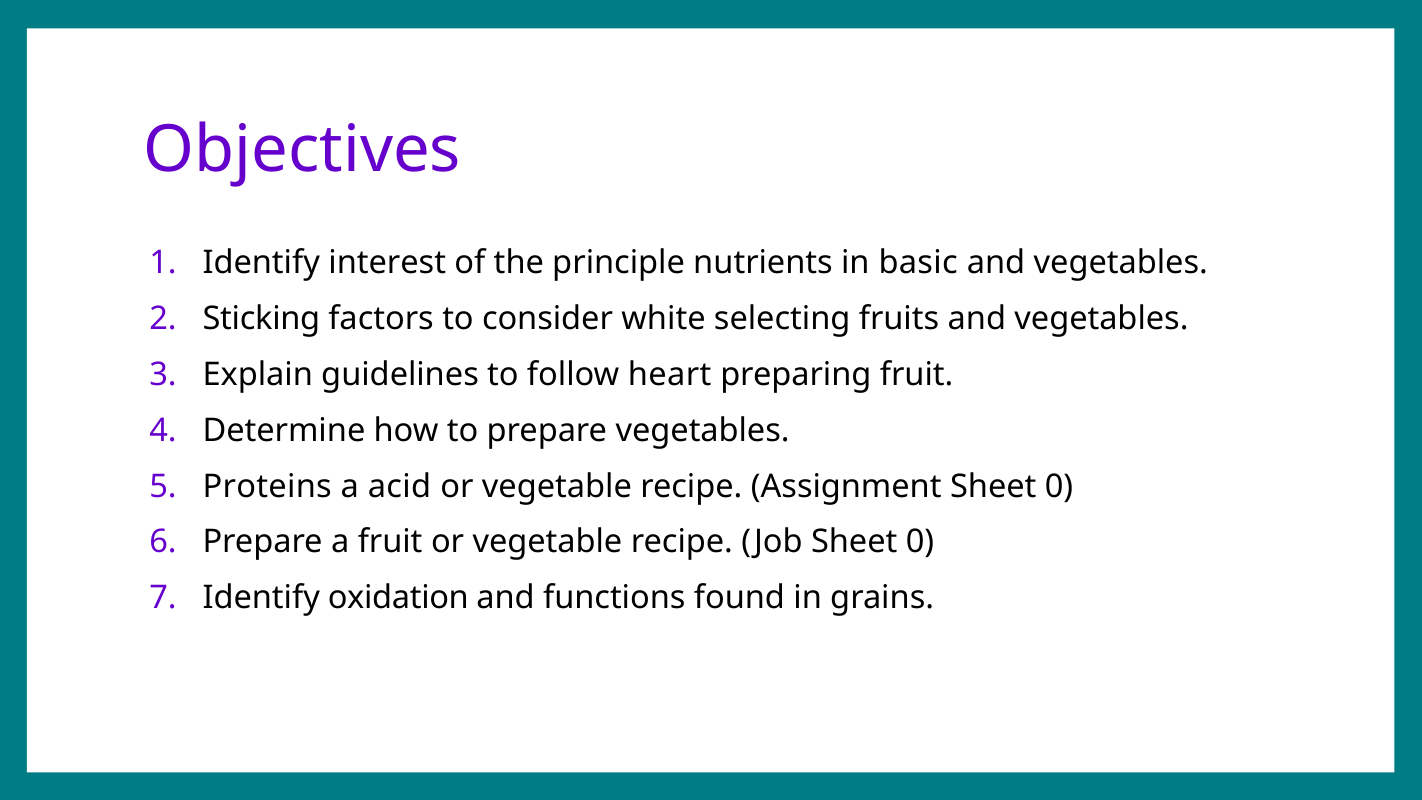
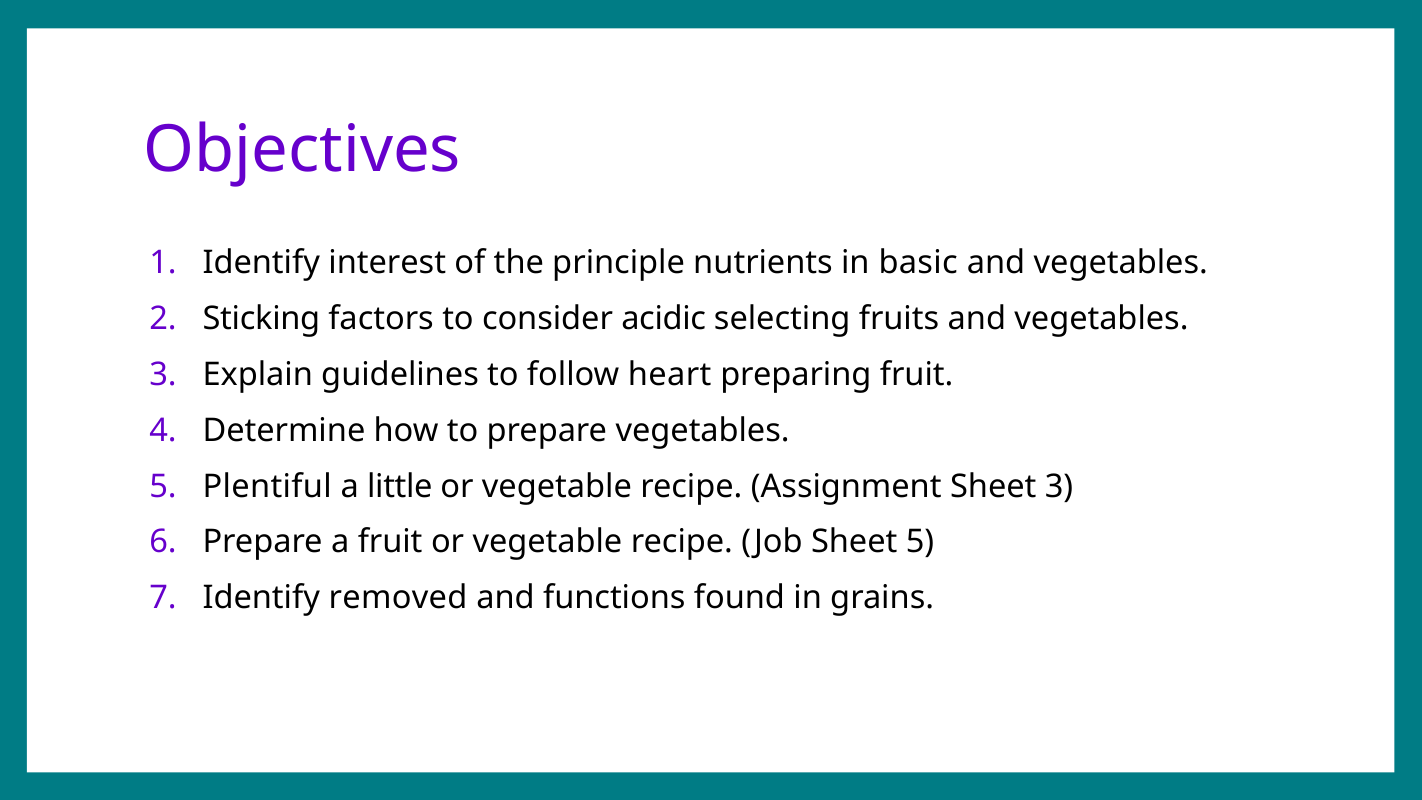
white: white -> acidic
Proteins: Proteins -> Plentiful
acid: acid -> little
Assignment Sheet 0: 0 -> 3
Job Sheet 0: 0 -> 5
oxidation: oxidation -> removed
